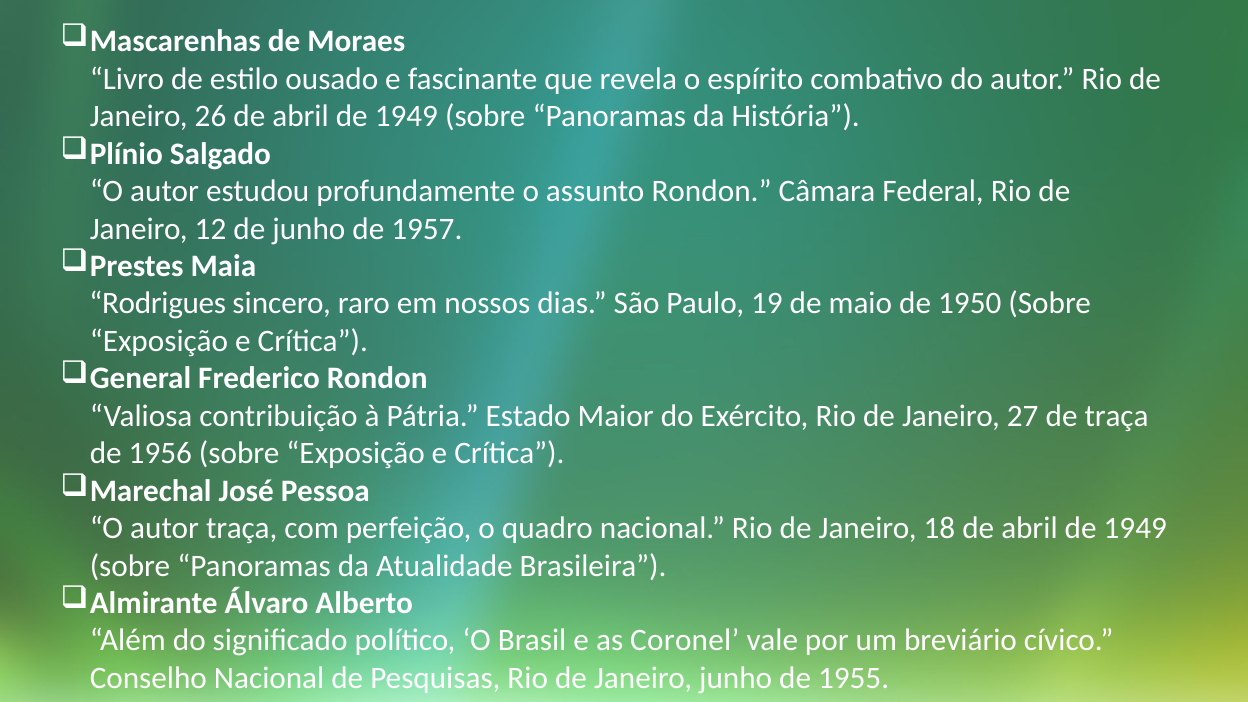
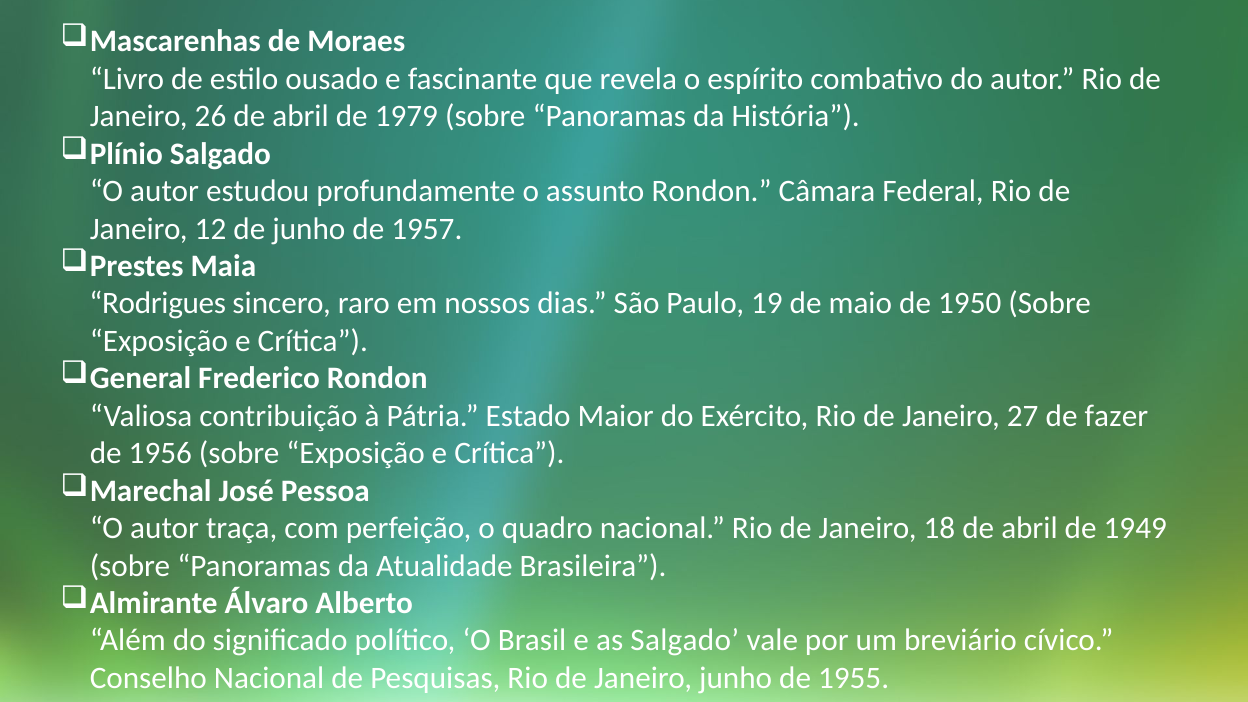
1949 at (406, 116): 1949 -> 1979
de traça: traça -> fazer
as Coronel: Coronel -> Salgado
